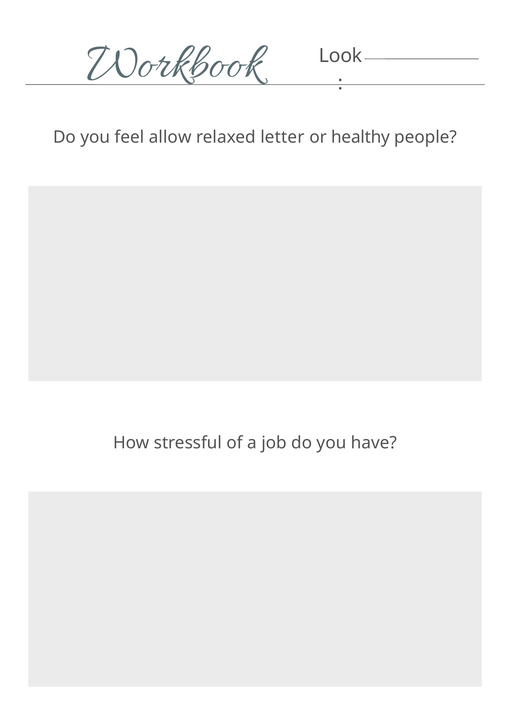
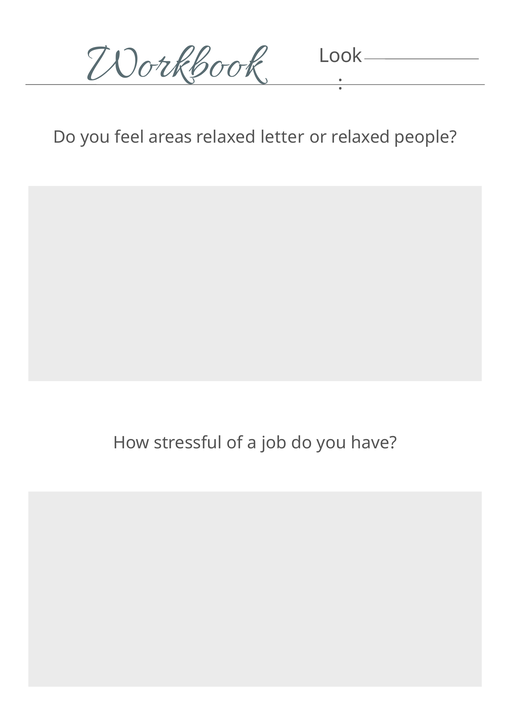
allow: allow -> areas
or healthy: healthy -> relaxed
